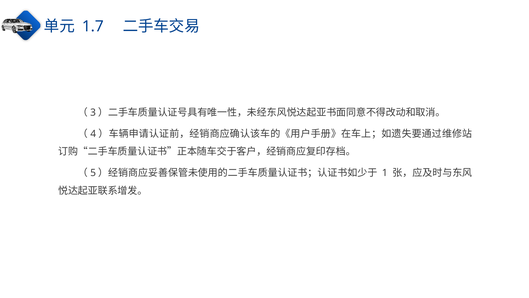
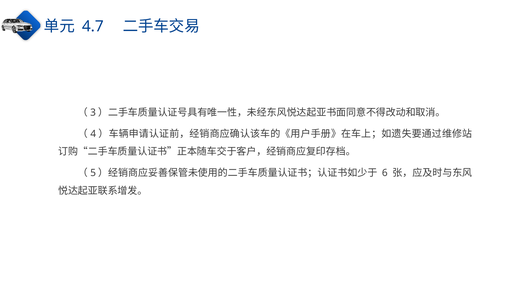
1.7: 1.7 -> 4.7
1: 1 -> 6
